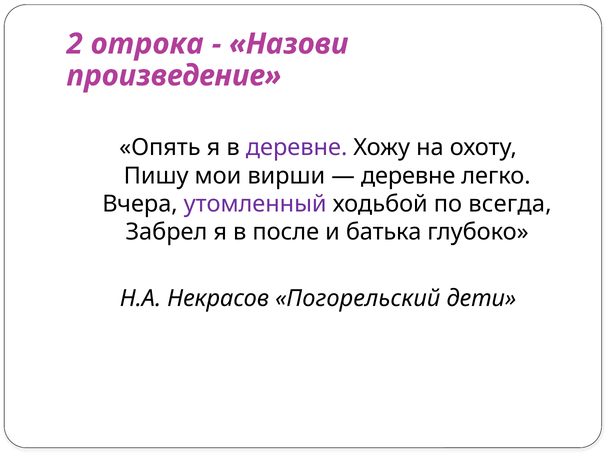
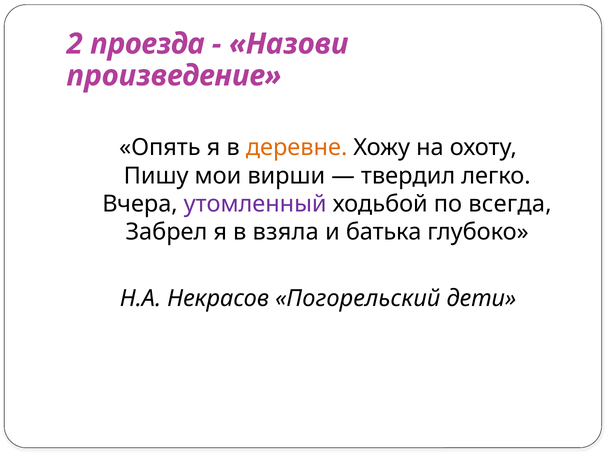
отрока: отрока -> проезда
деревне at (297, 148) colour: purple -> orange
деревне at (408, 176): деревне -> твердил
после: после -> взяла
